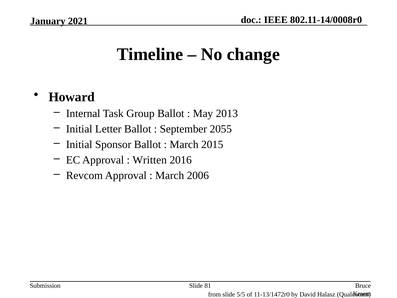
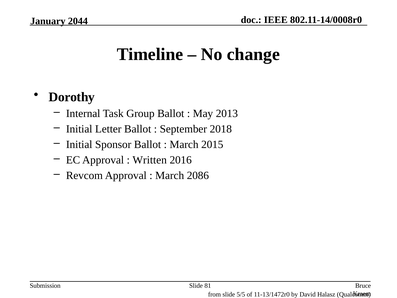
2021: 2021 -> 2044
Howard: Howard -> Dorothy
2055: 2055 -> 2018
2006: 2006 -> 2086
